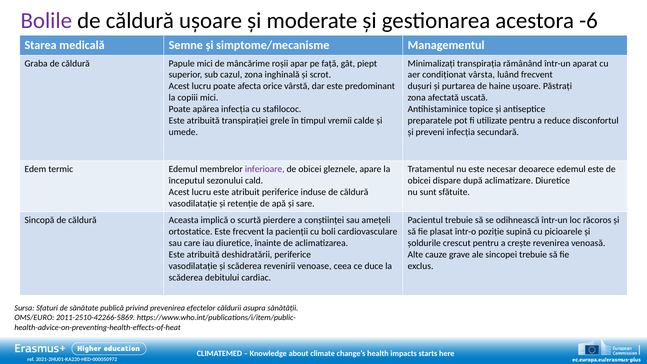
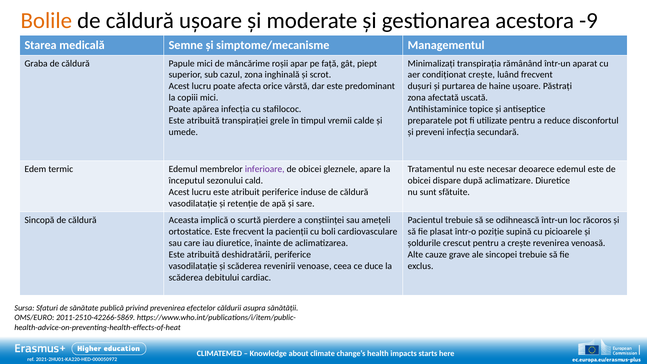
Bolile colour: purple -> orange
-6: -6 -> -9
condiționat vârsta: vârsta -> crește
